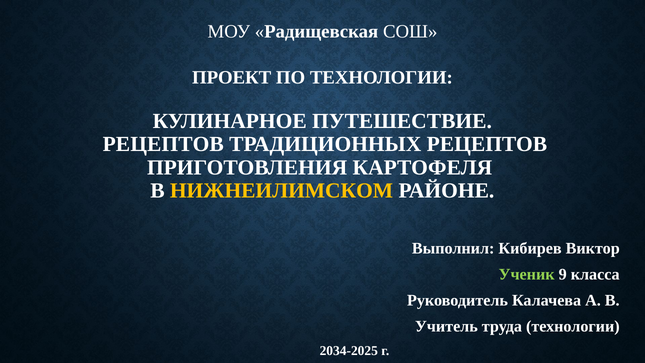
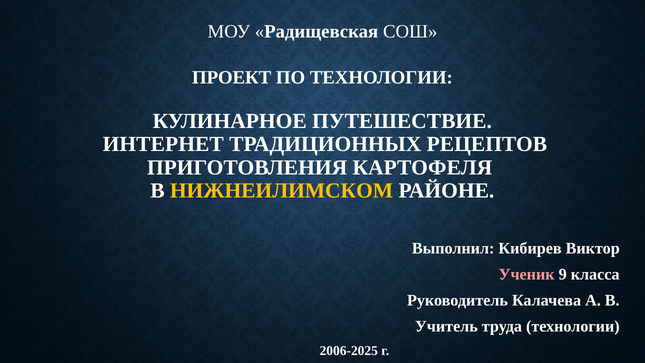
РЕЦЕПТОВ at (163, 144): РЕЦЕПТОВ -> ИНТЕРНЕТ
Ученик colour: light green -> pink
2034-2025: 2034-2025 -> 2006-2025
